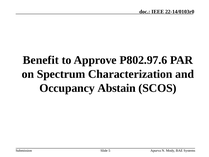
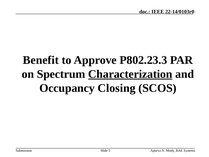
P802.97.6: P802.97.6 -> P802.23.3
Characterization underline: none -> present
Abstain: Abstain -> Closing
